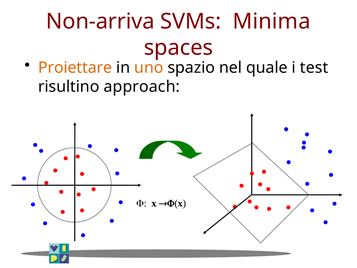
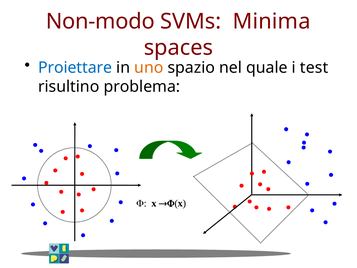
Non-arriva: Non-arriva -> Non-modo
Proiettare colour: orange -> blue
approach: approach -> problema
